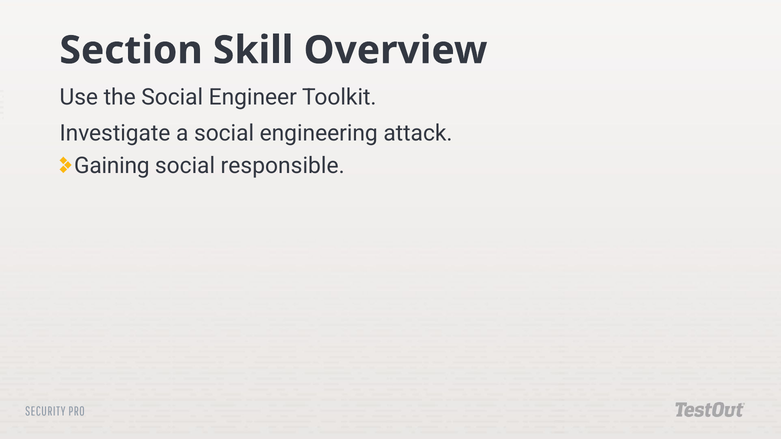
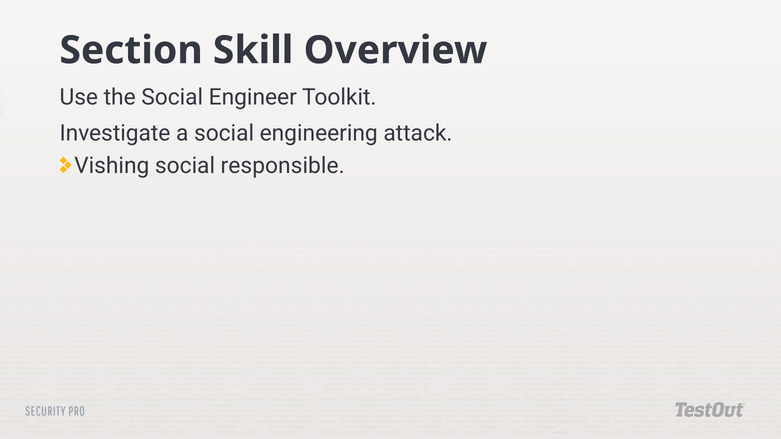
Gaining: Gaining -> Vishing
